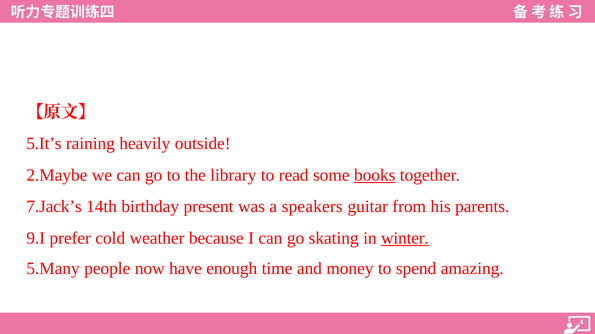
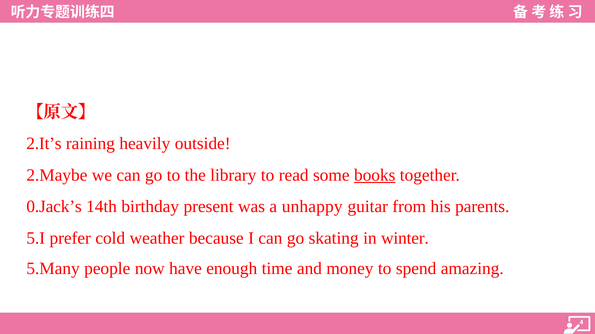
5.It’s: 5.It’s -> 2.It’s
7.Jack’s: 7.Jack’s -> 0.Jack’s
speakers: speakers -> unhappy
9.I: 9.I -> 5.I
winter underline: present -> none
